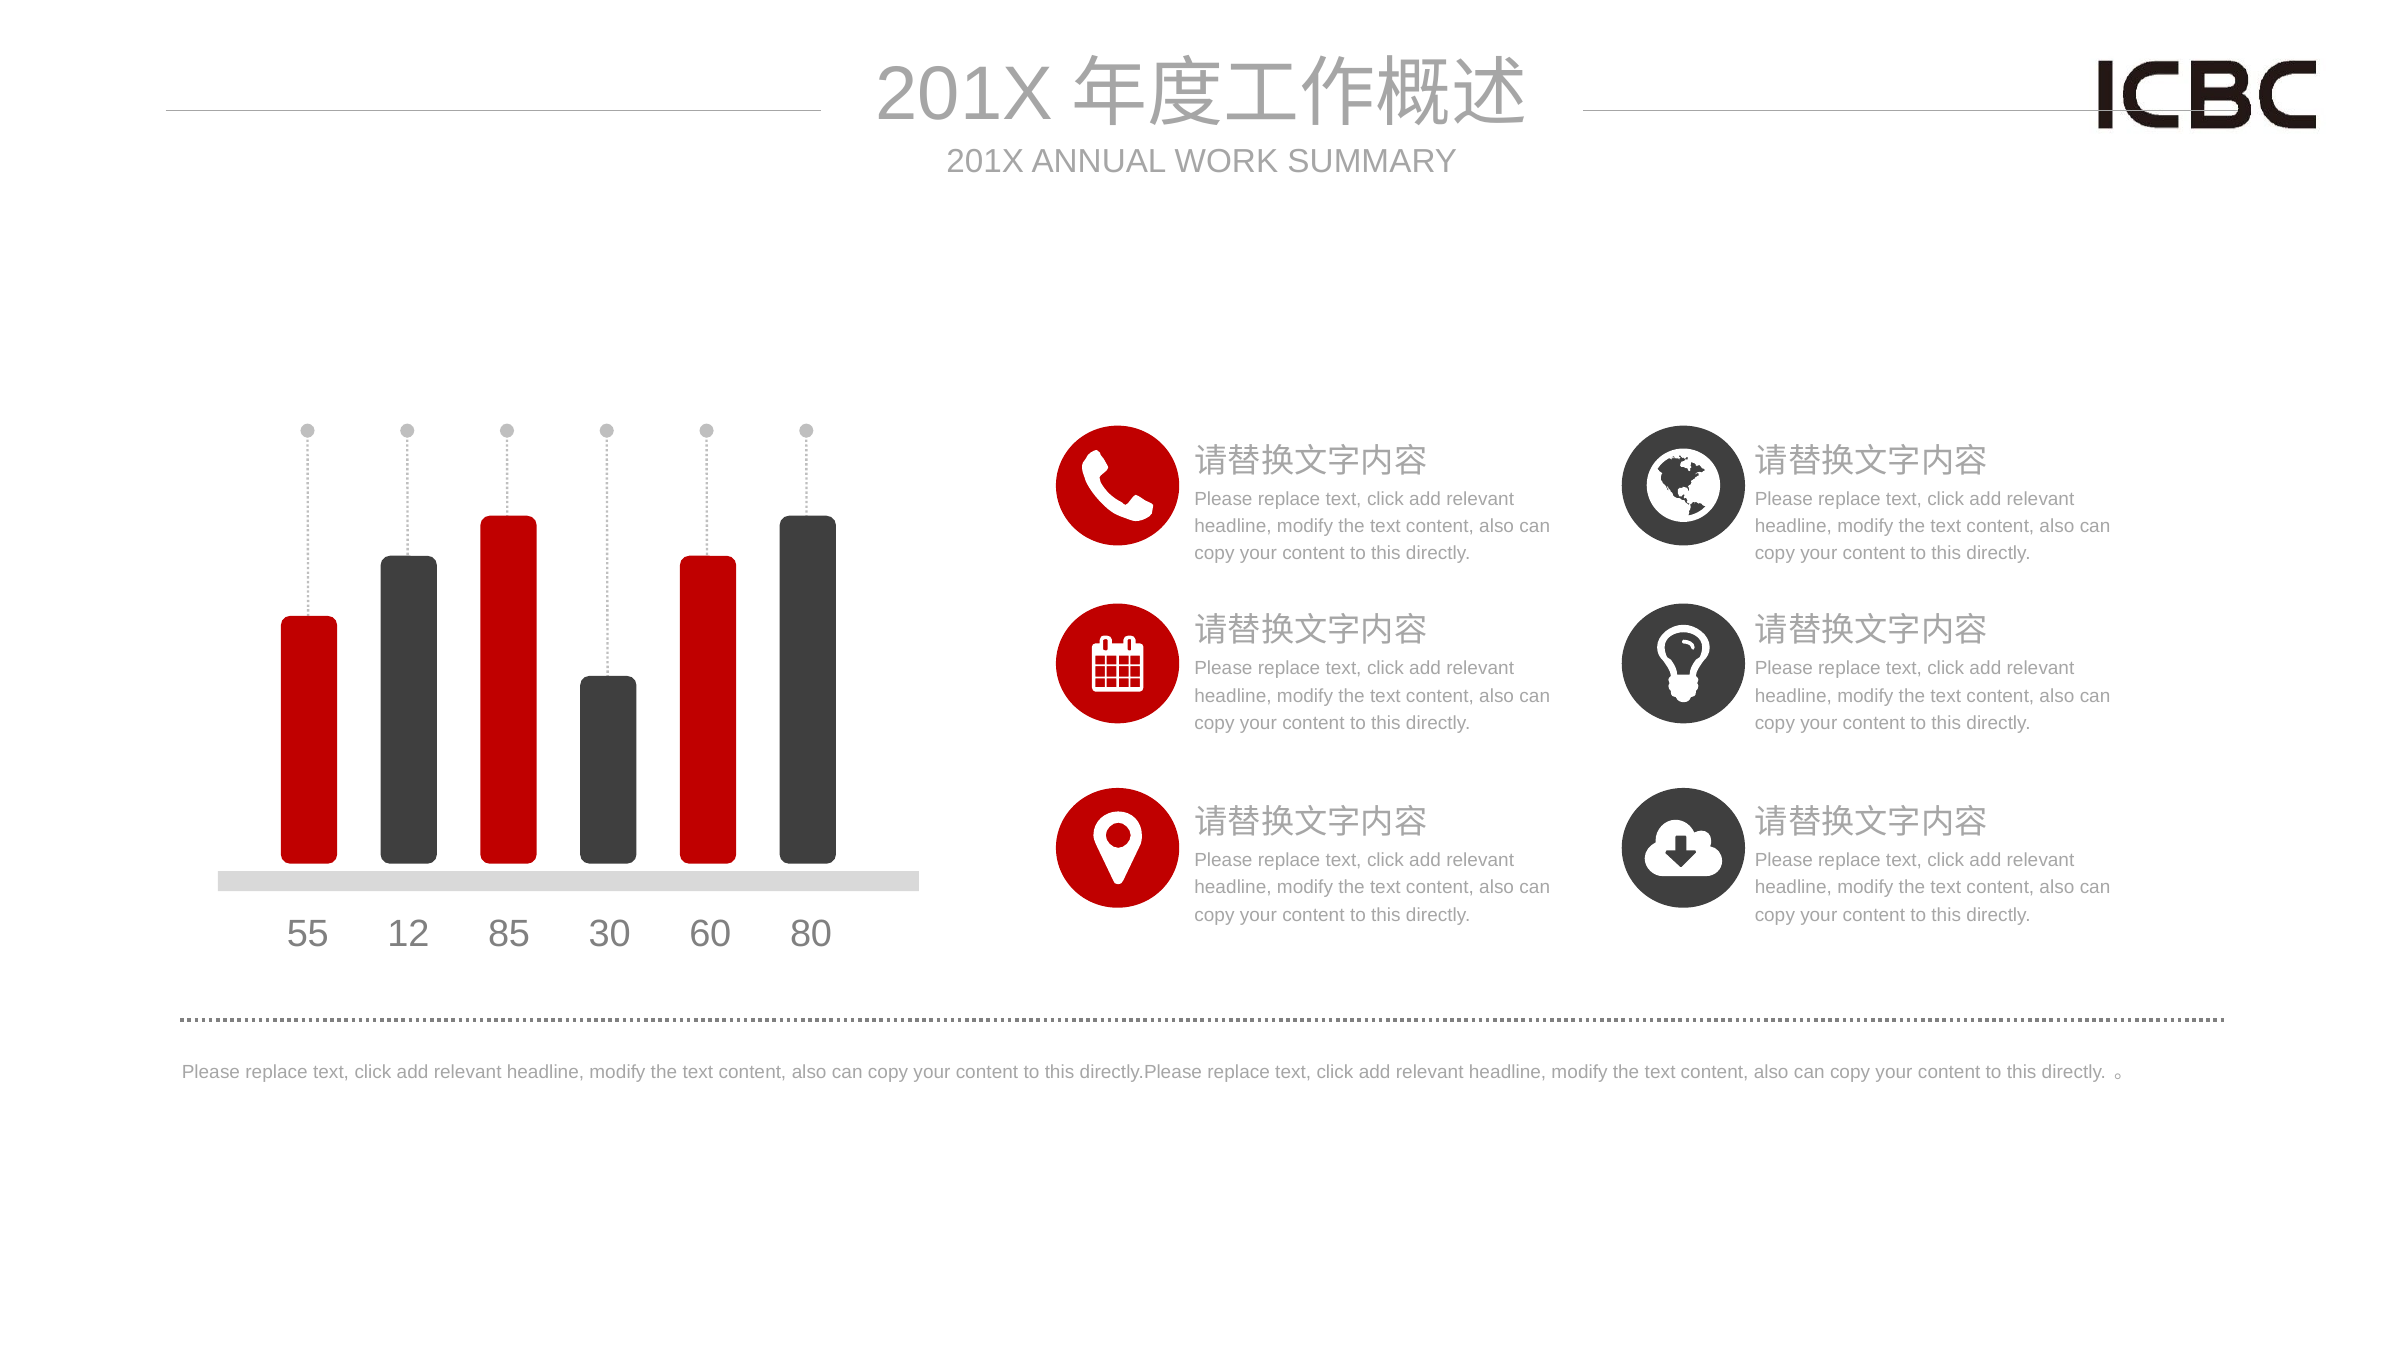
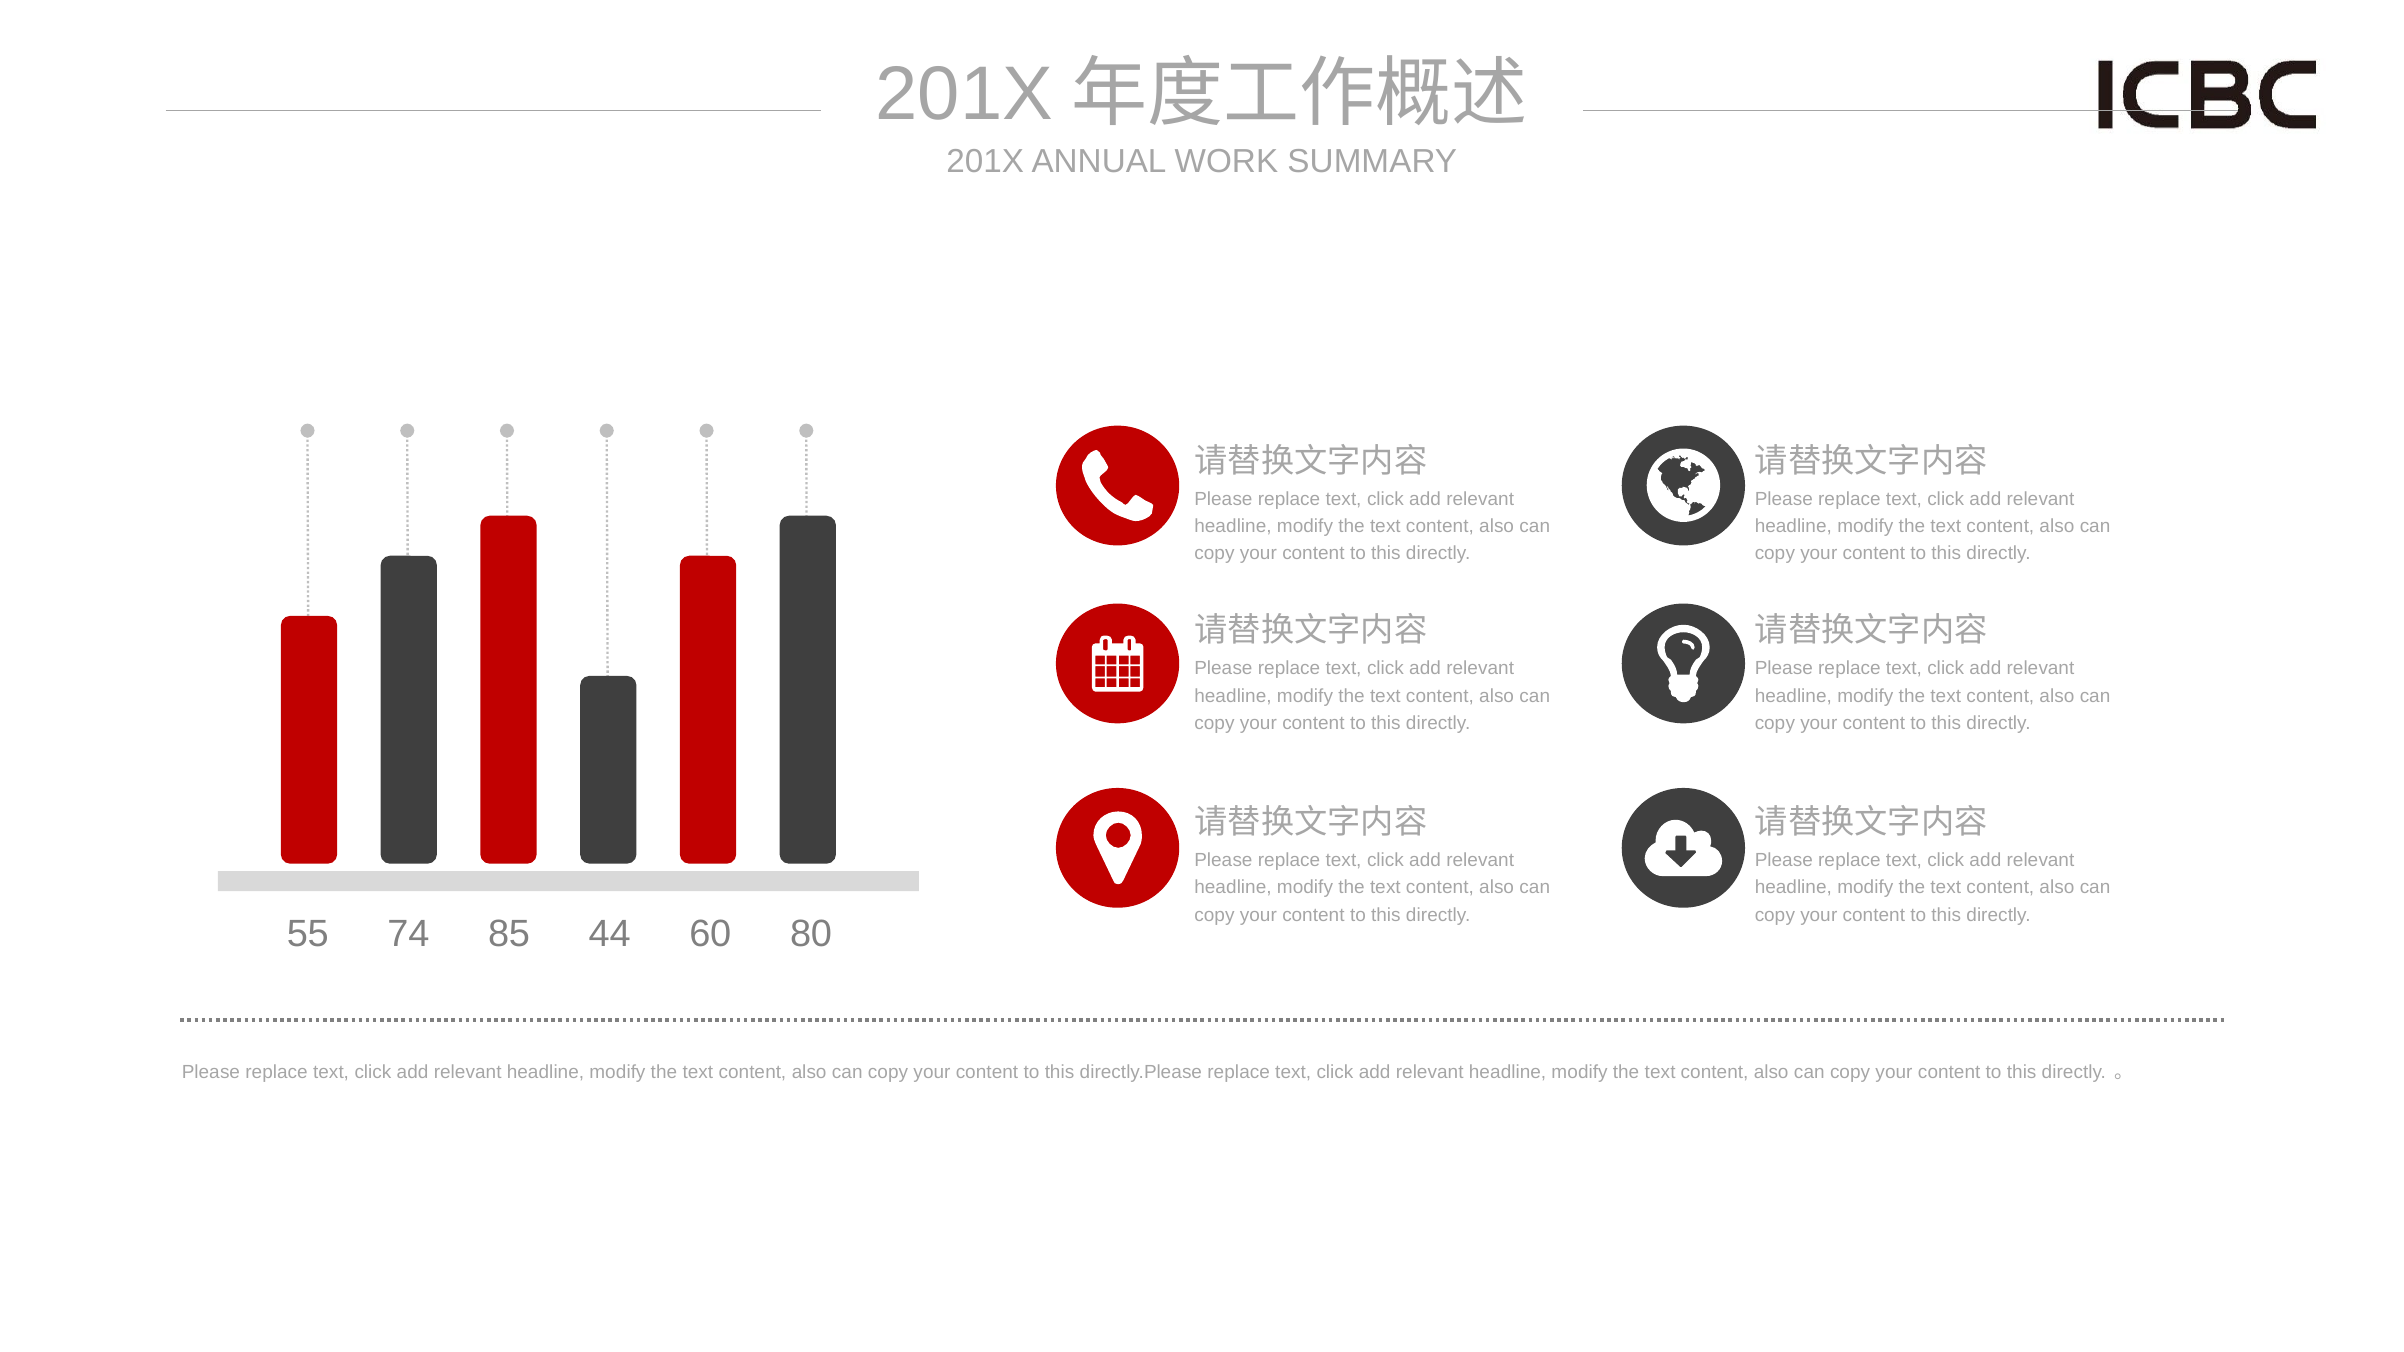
12: 12 -> 74
30: 30 -> 44
